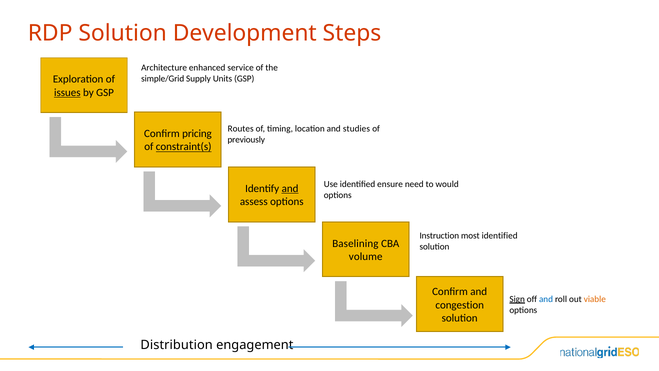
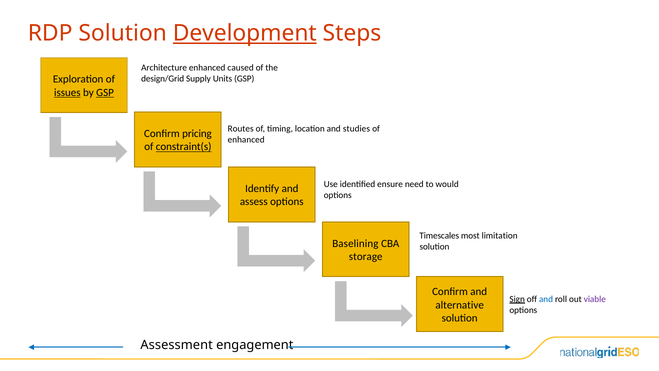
Development underline: none -> present
service: service -> caused
simple/Grid: simple/Grid -> design/Grid
GSP at (105, 92) underline: none -> present
previously at (246, 140): previously -> enhanced
and at (290, 188) underline: present -> none
Instruction: Instruction -> Timescales
most identified: identified -> limitation
volume: volume -> storage
viable colour: orange -> purple
congestion: congestion -> alternative
Distribution: Distribution -> Assessment
